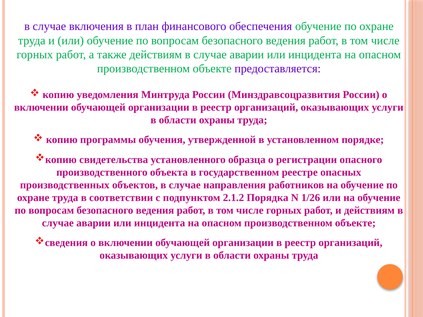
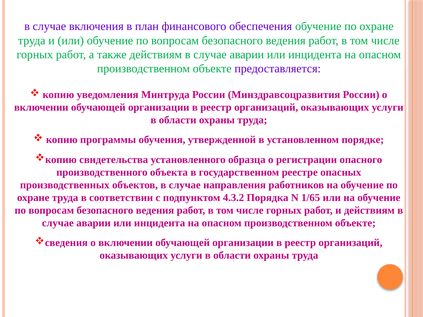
2.1.2: 2.1.2 -> 4.3.2
1/26: 1/26 -> 1/65
